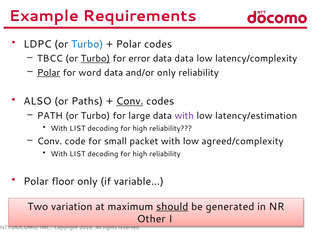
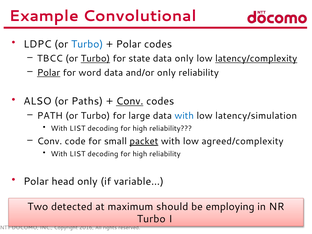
Requirements: Requirements -> Convolutional
error: error -> state
data data: data -> only
latency/complexity underline: none -> present
with at (184, 116) colour: purple -> blue
latency/estimation: latency/estimation -> latency/simulation
packet underline: none -> present
floor: floor -> head
variation: variation -> detected
should underline: present -> none
generated: generated -> employing
Other at (151, 219): Other -> Turbo
